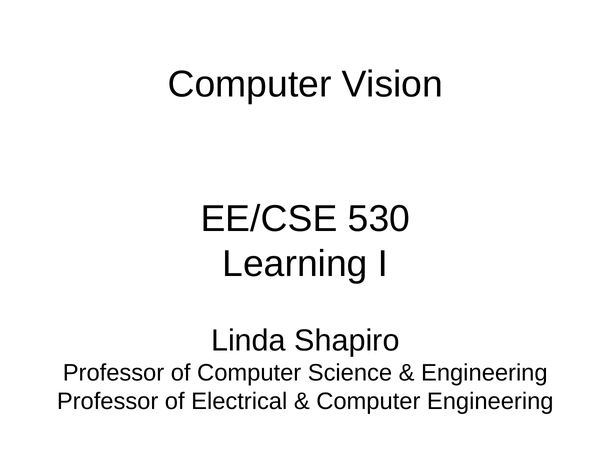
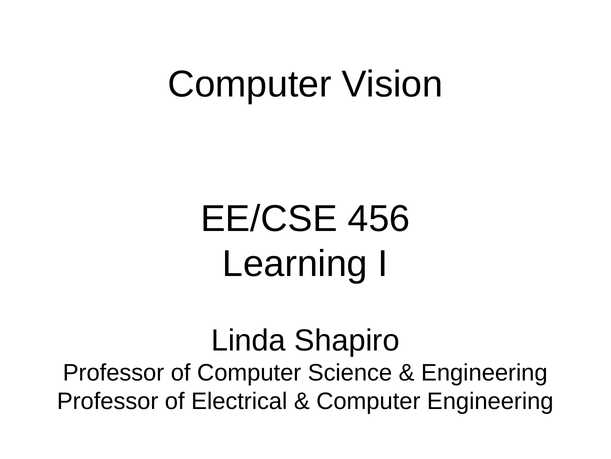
530: 530 -> 456
